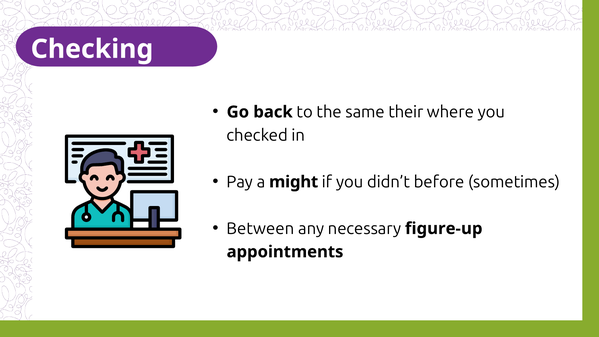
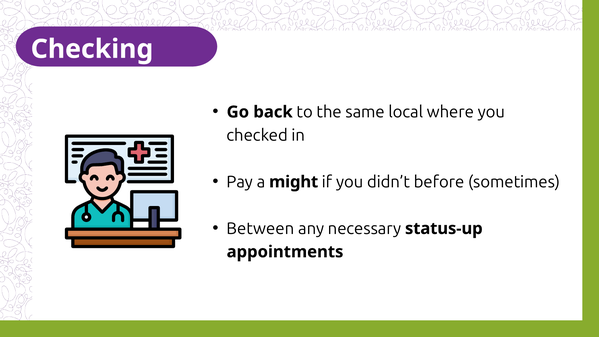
their: their -> local
figure-up: figure-up -> status-up
